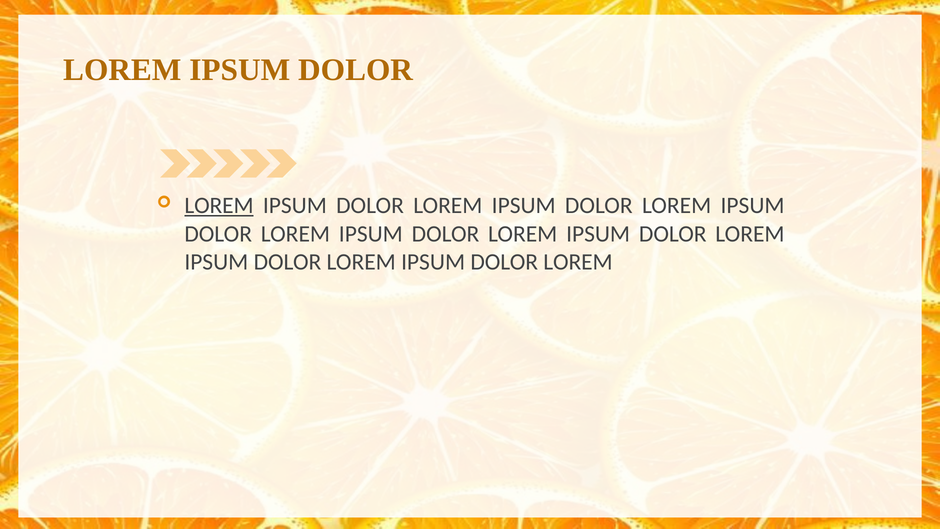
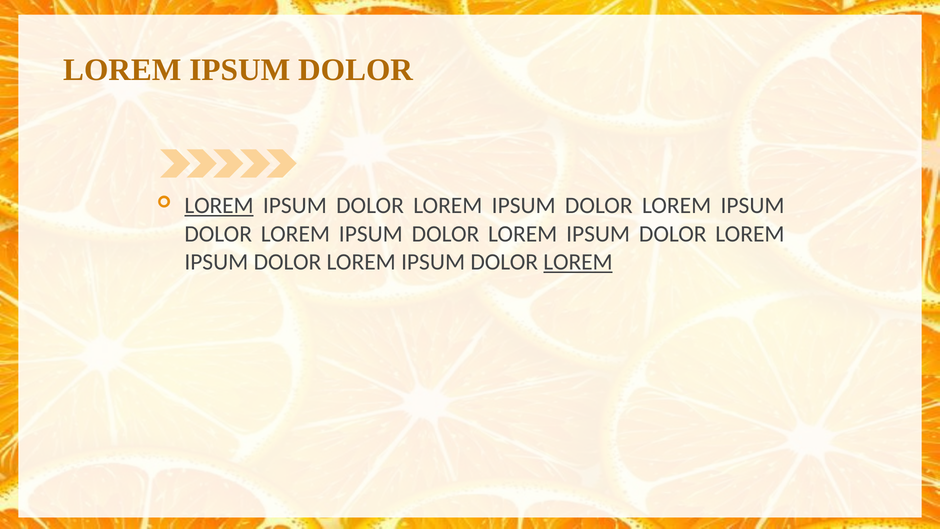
LOREM at (578, 262) underline: none -> present
